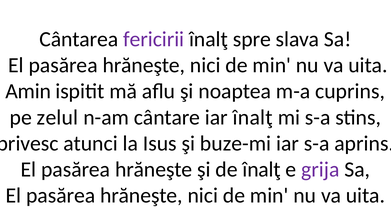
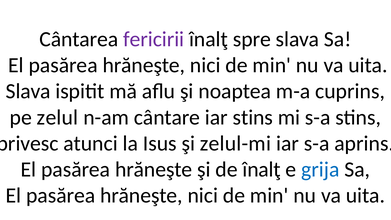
Amin at (28, 91): Amin -> Slava
iar înalţ: înalţ -> stins
buze-mi: buze-mi -> zelul-mi
grija colour: purple -> blue
